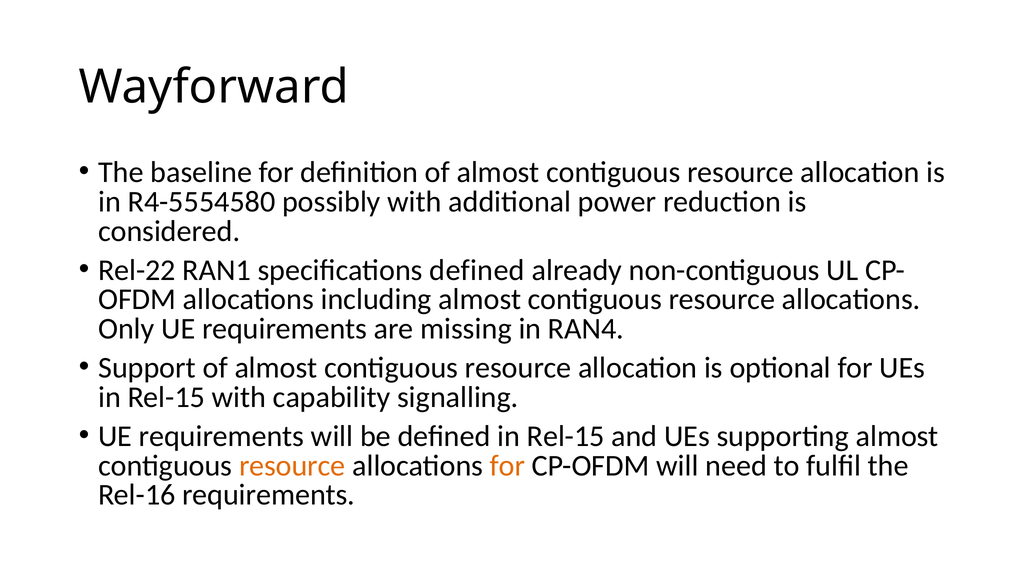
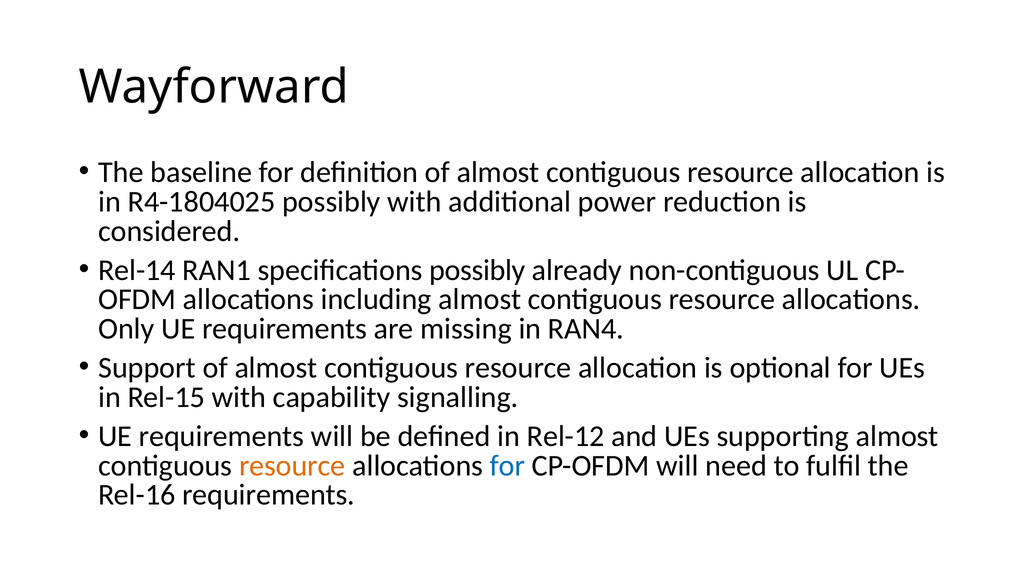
R4-5554580: R4-5554580 -> R4-1804025
Rel-22: Rel-22 -> Rel-14
specifications defined: defined -> possibly
defined in Rel-15: Rel-15 -> Rel-12
for at (507, 465) colour: orange -> blue
